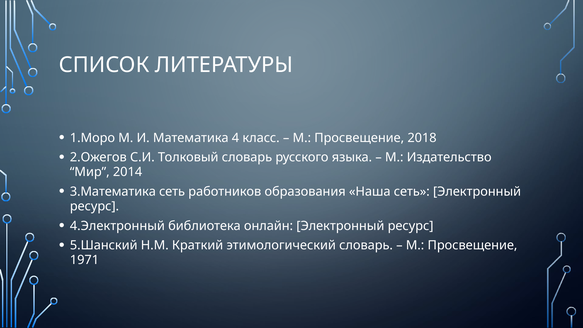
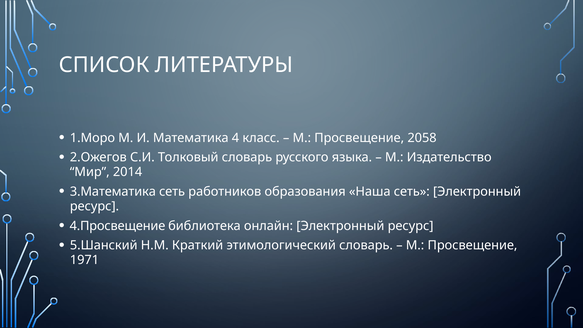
2018: 2018 -> 2058
4.Электронный: 4.Электронный -> 4.Просвещение
